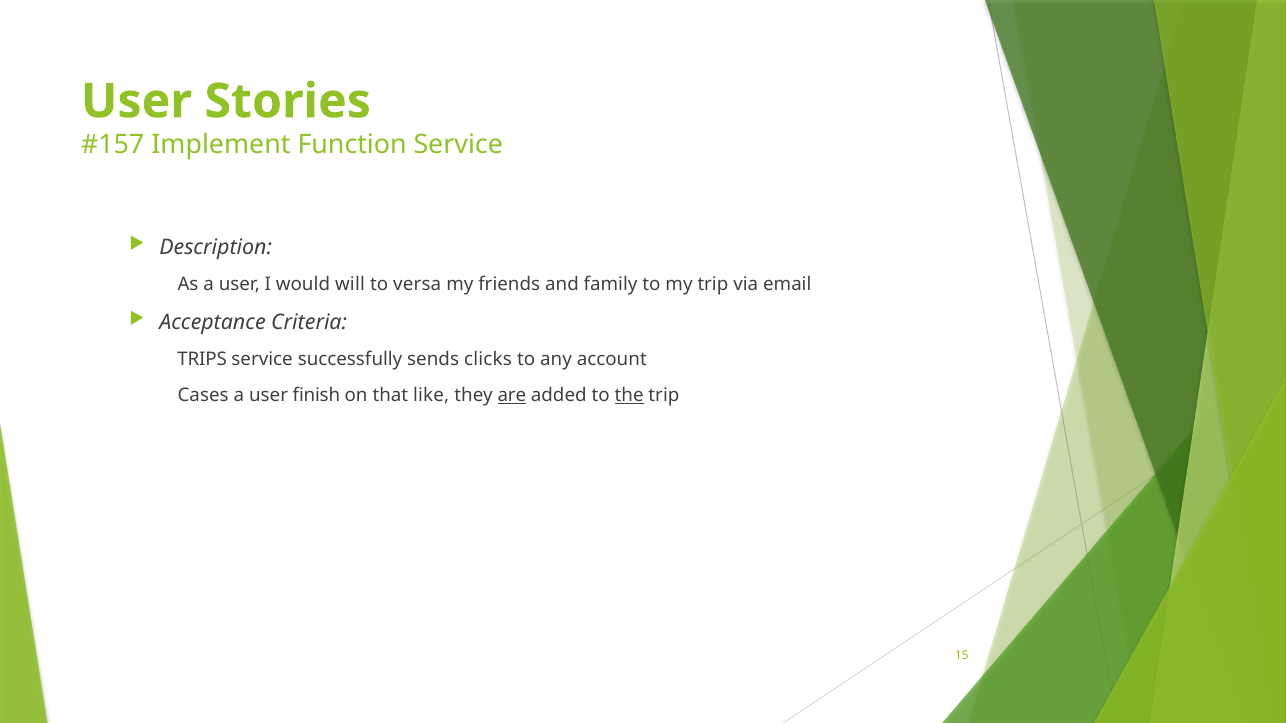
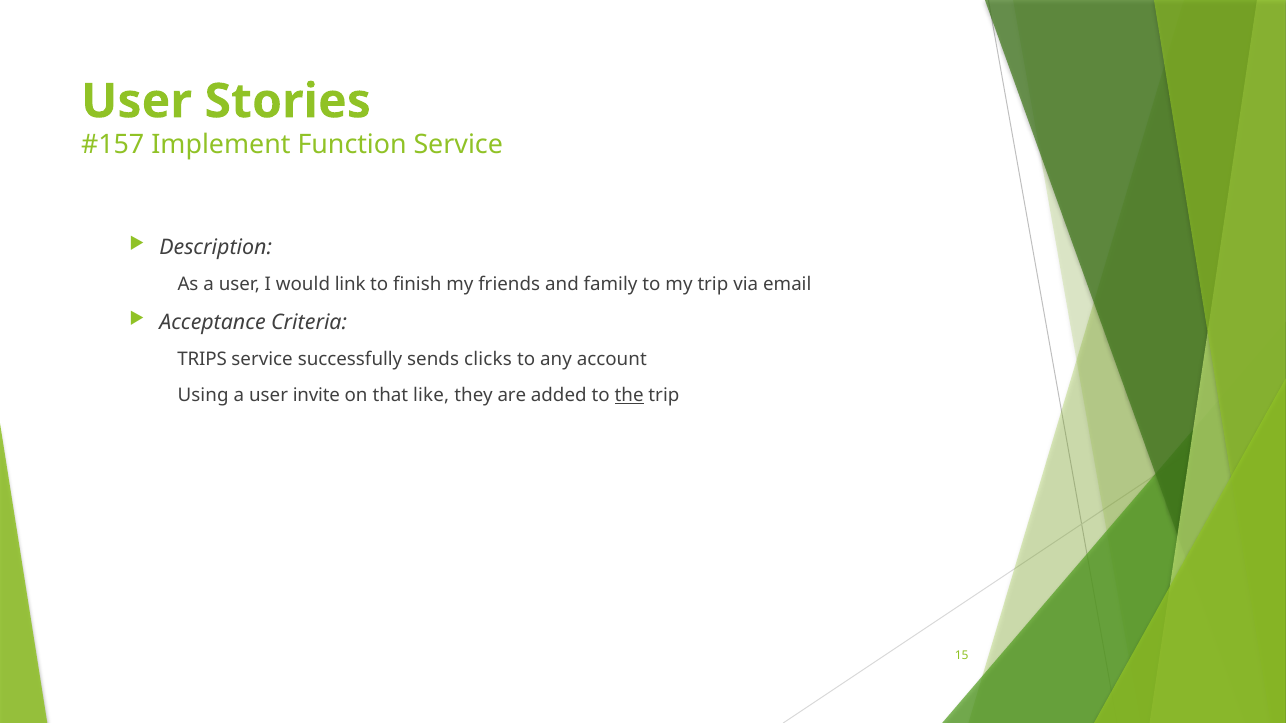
will: will -> link
versa: versa -> finish
Cases: Cases -> Using
finish: finish -> invite
are underline: present -> none
